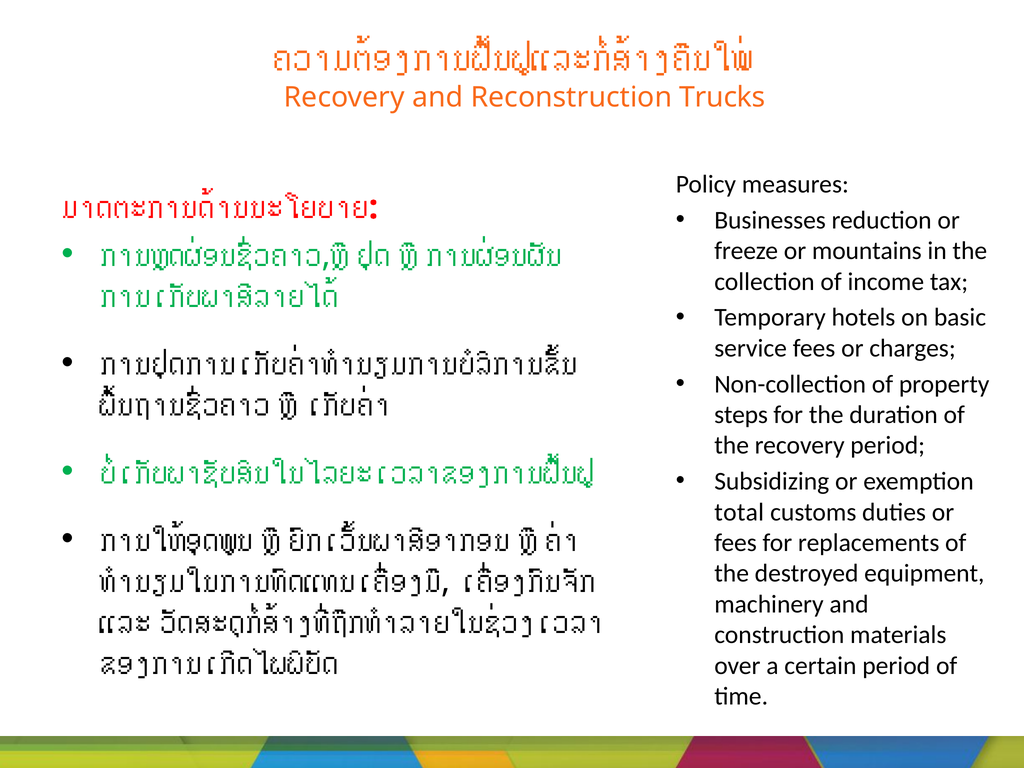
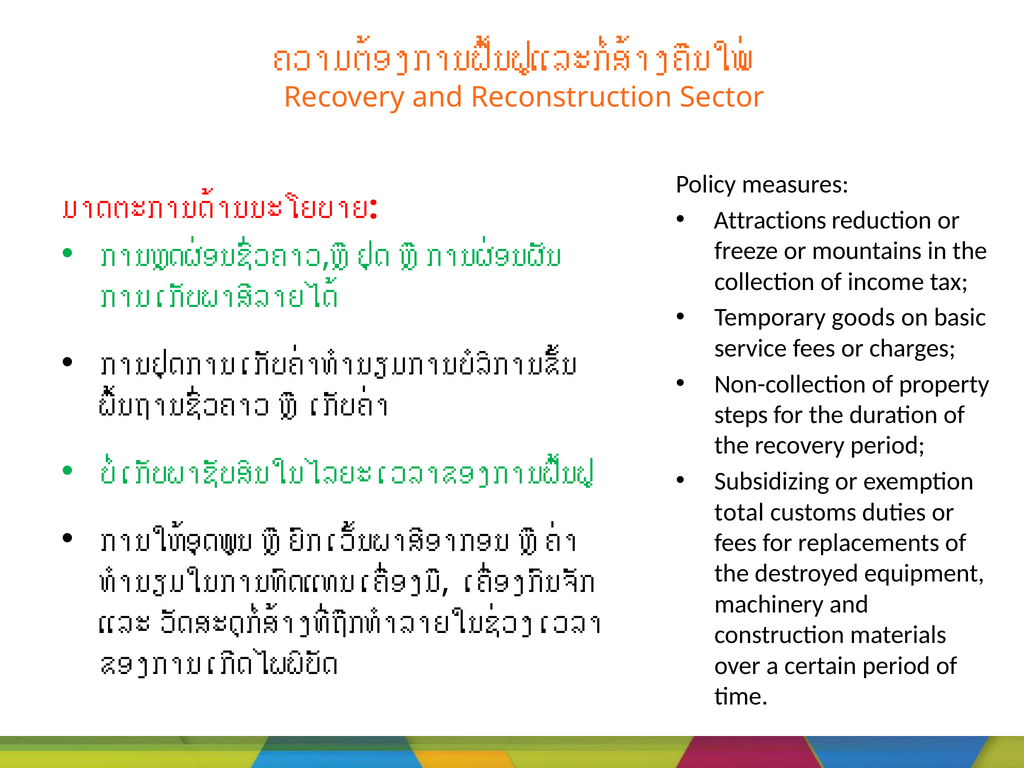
Trucks: Trucks -> Sector
Businesses: Businesses -> Attractions
hotels: hotels -> goods
